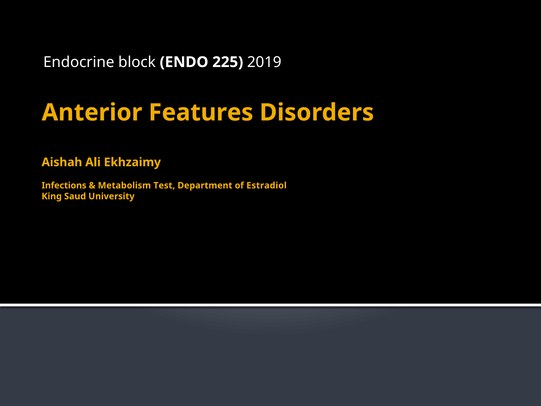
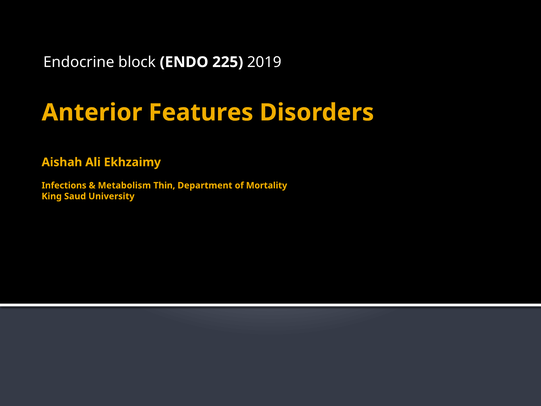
Test: Test -> Thin
Estradiol: Estradiol -> Mortality
